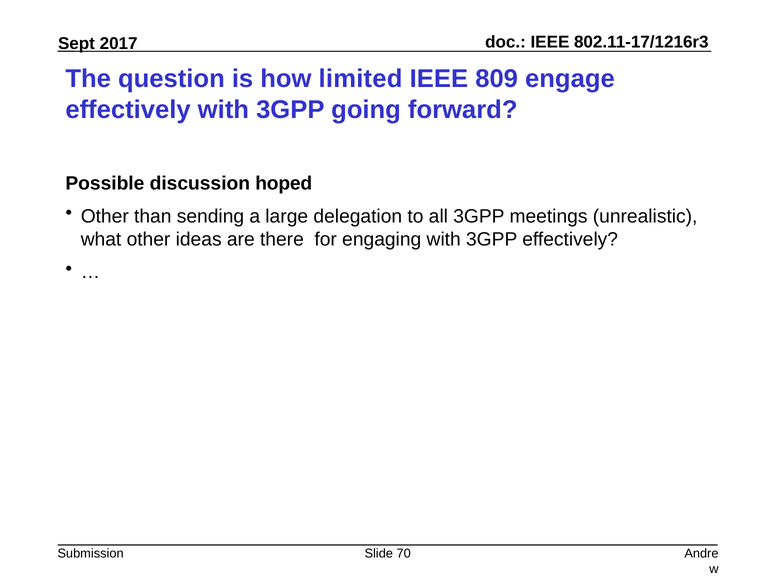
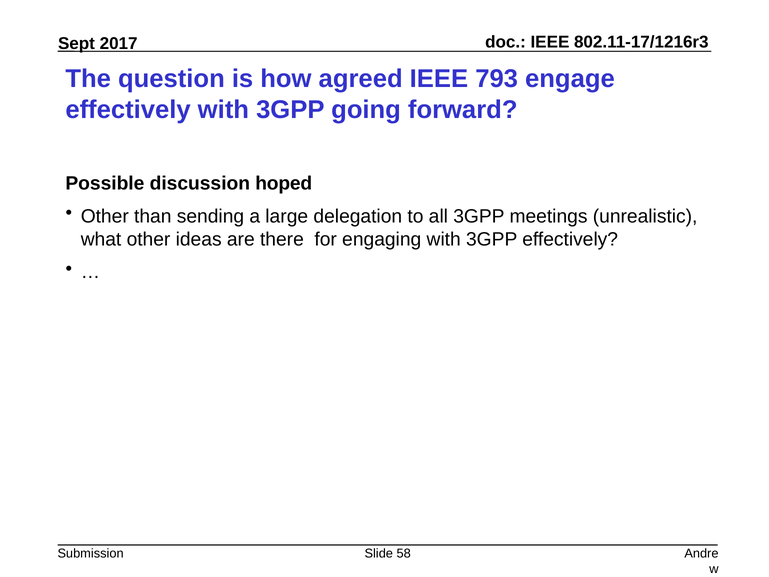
limited: limited -> agreed
809: 809 -> 793
70: 70 -> 58
